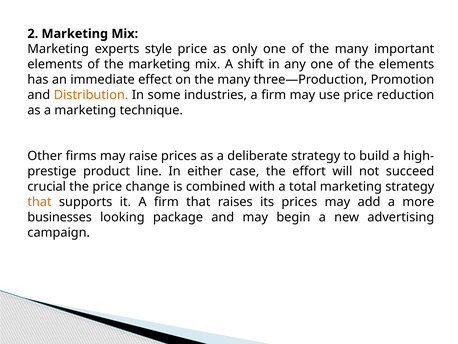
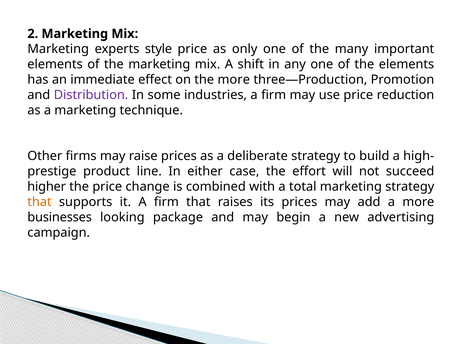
on the many: many -> more
Distribution colour: orange -> purple
crucial: crucial -> higher
